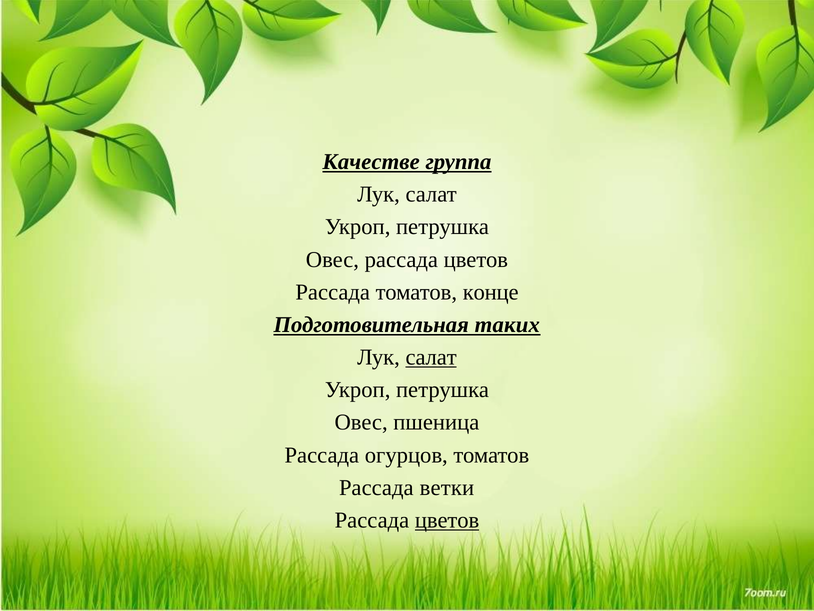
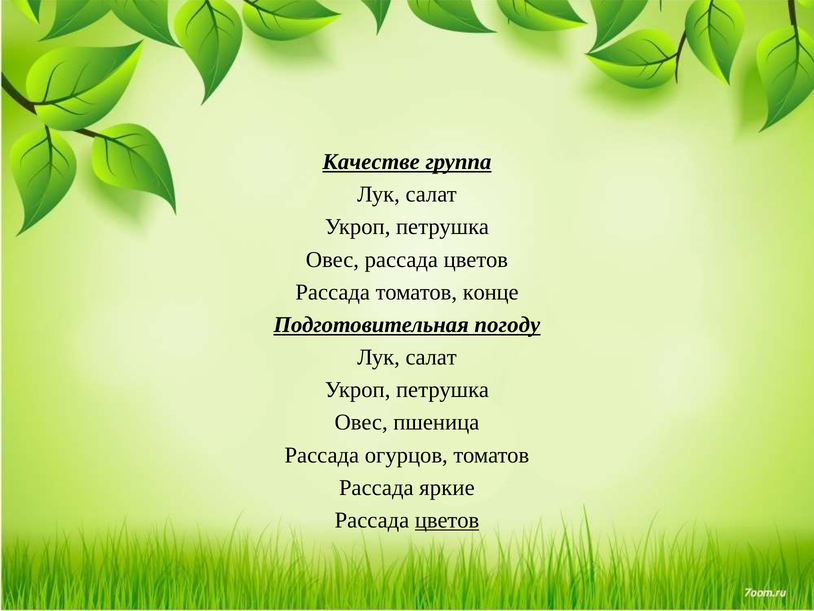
таких: таких -> погоду
салат at (431, 357) underline: present -> none
ветки: ветки -> яркие
